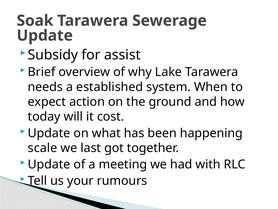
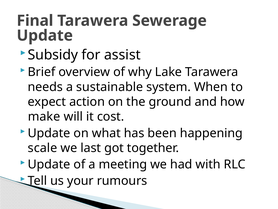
Soak: Soak -> Final
established: established -> sustainable
today: today -> make
